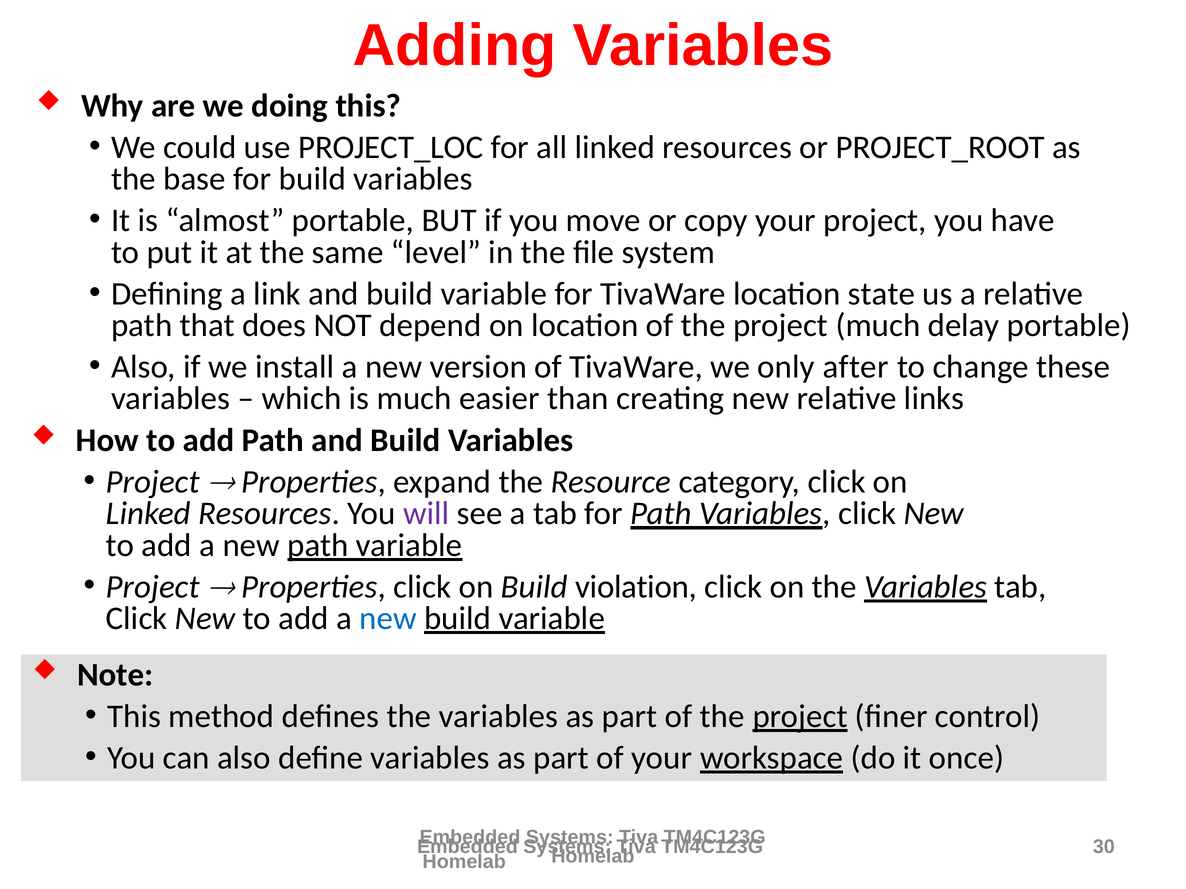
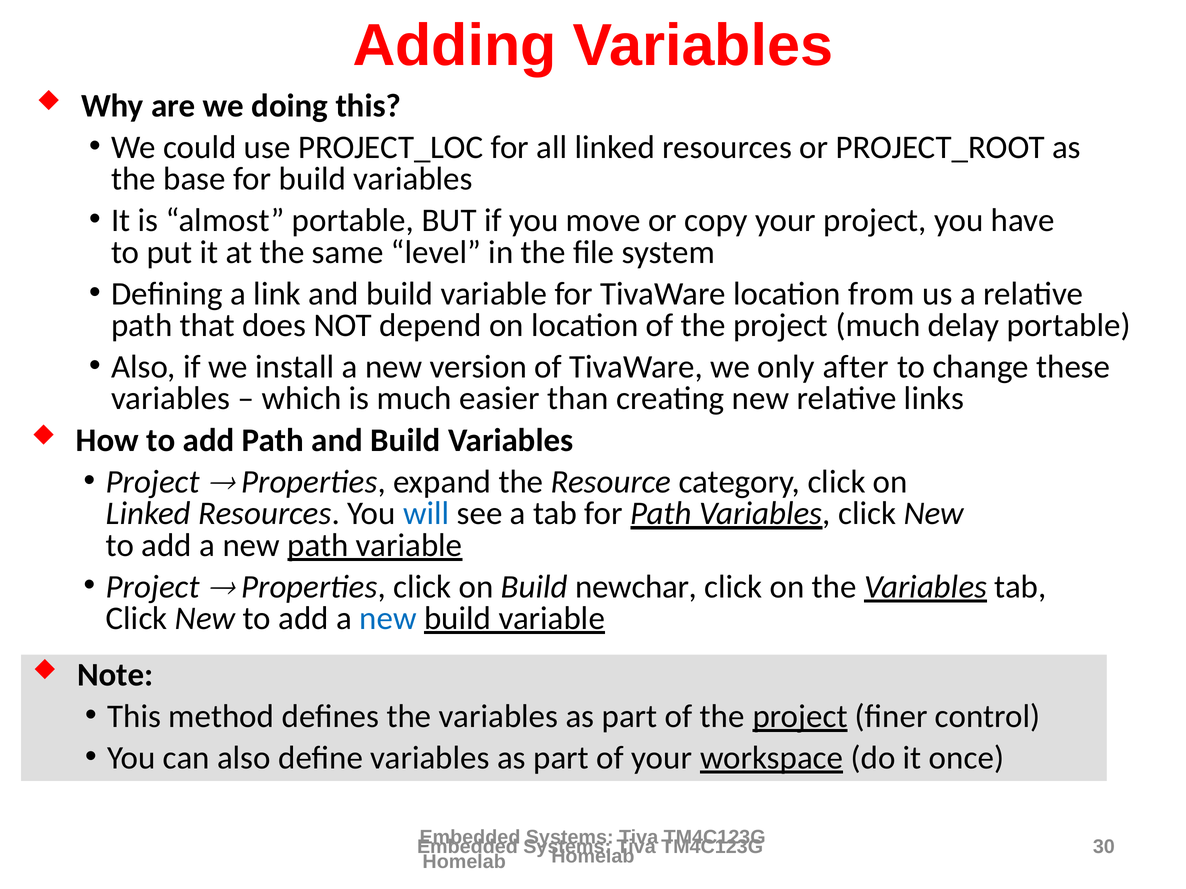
state: state -> from
will colour: purple -> blue
violation: violation -> newchar
